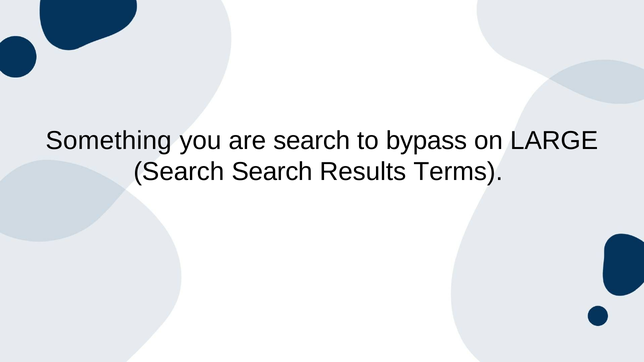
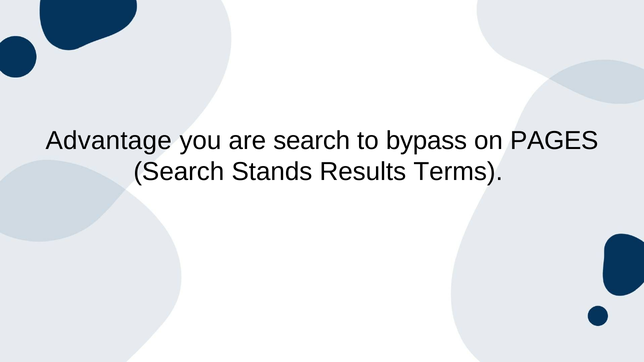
Something: Something -> Advantage
LARGE: LARGE -> PAGES
Search Search: Search -> Stands
